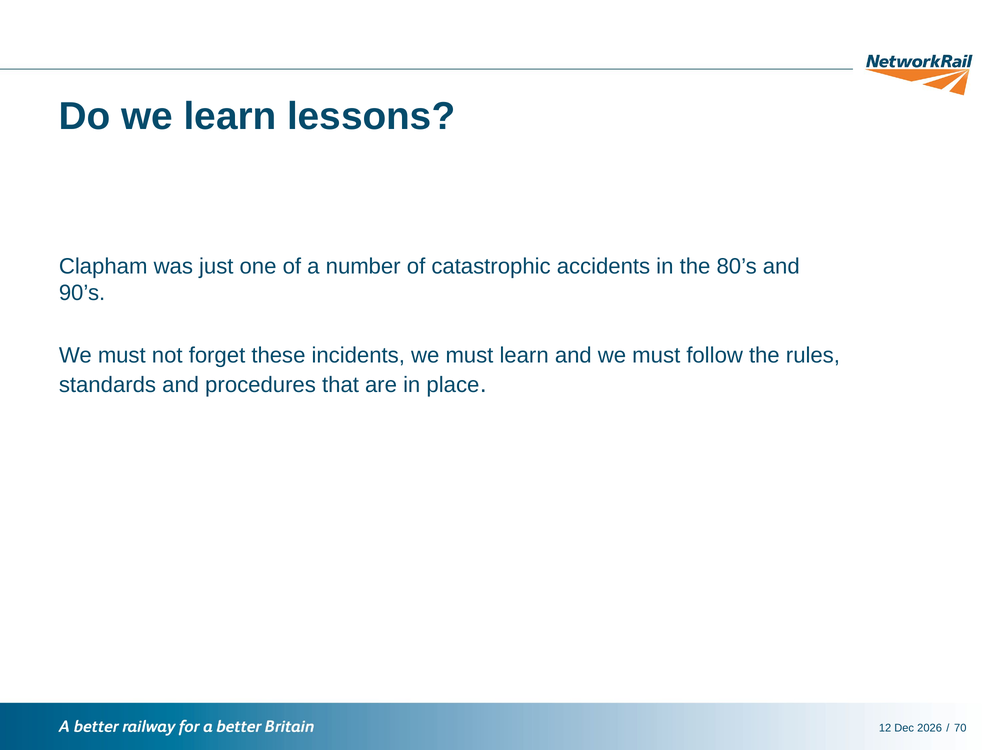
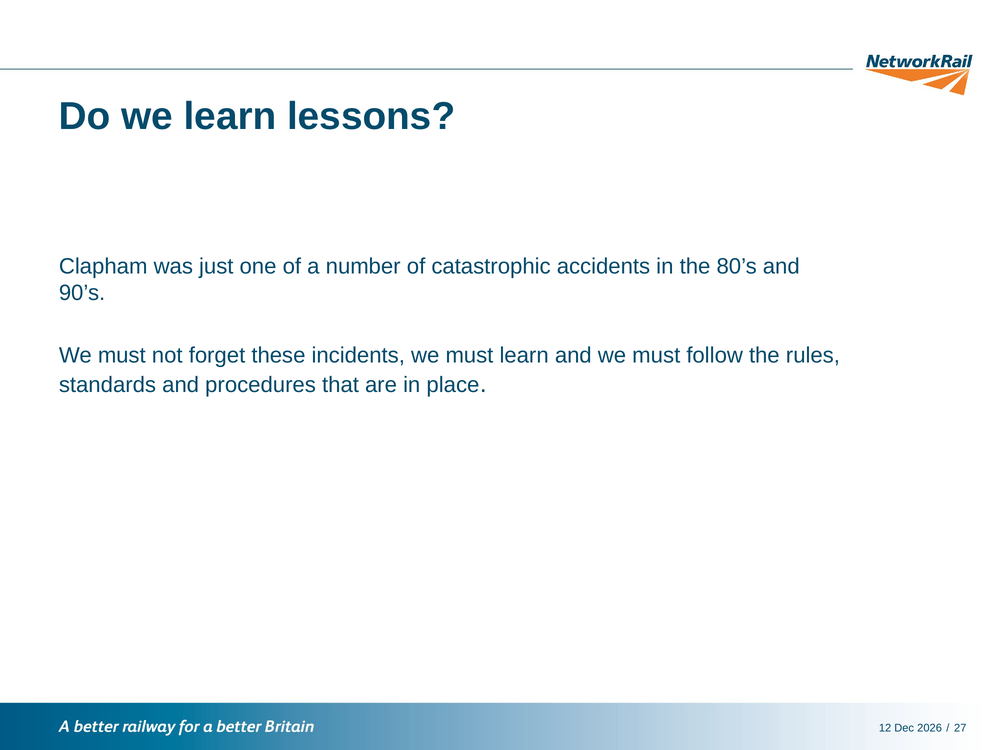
70: 70 -> 27
